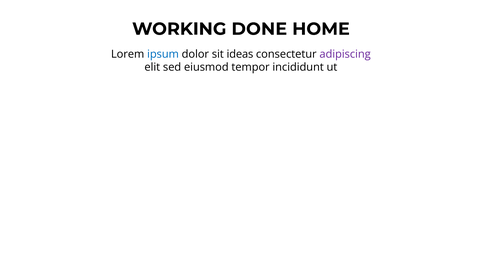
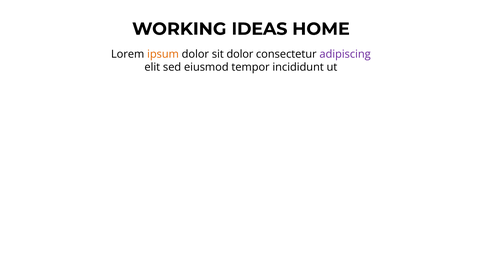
DONE: DONE -> IDEAS
ipsum colour: blue -> orange
sit ideas: ideas -> dolor
